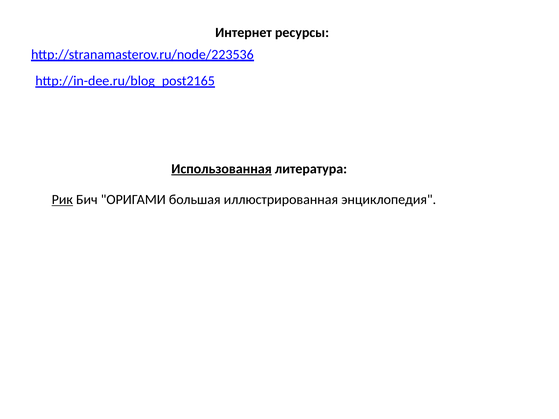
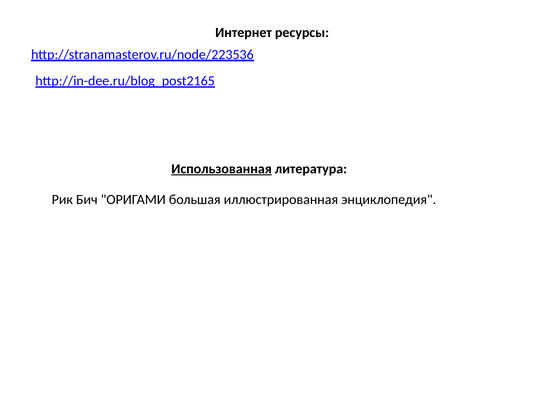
Рик underline: present -> none
